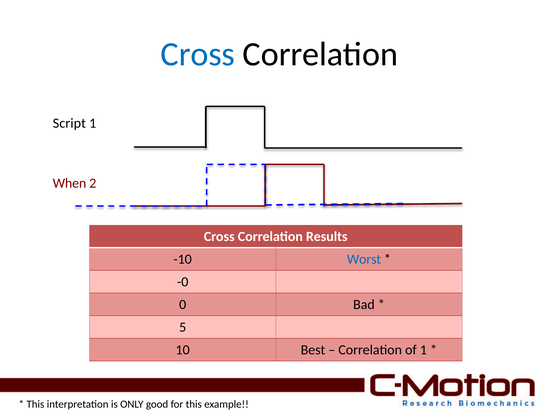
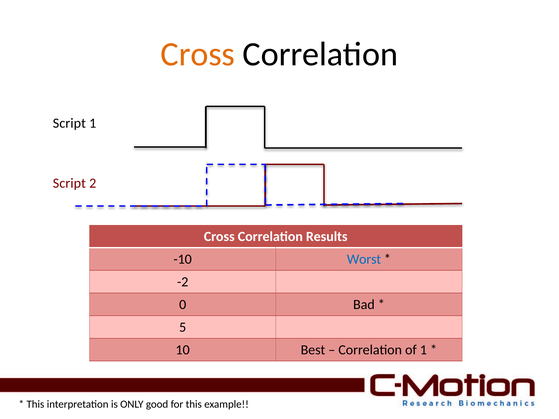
Cross at (198, 54) colour: blue -> orange
When at (69, 183): When -> Script
-0: -0 -> -2
